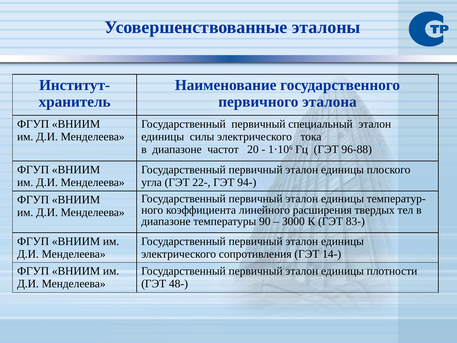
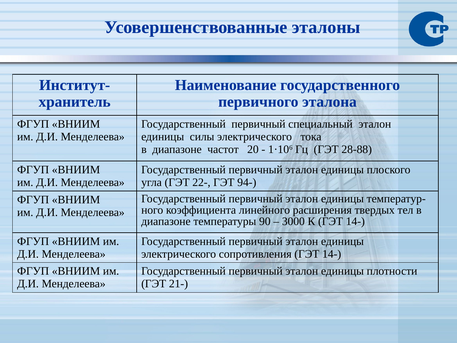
96-88: 96-88 -> 28-88
К ГЭТ 83-: 83- -> 14-
48-: 48- -> 21-
